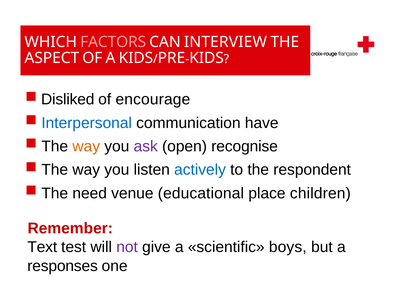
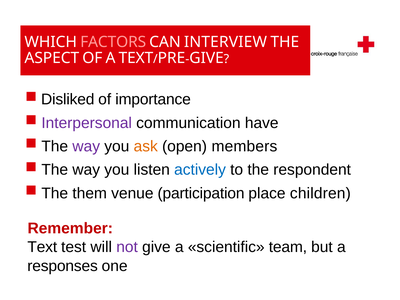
A KIDS: KIDS -> TEXT
KIDS at (207, 58): KIDS -> GIVE
encourage: encourage -> importance
Interpersonal colour: blue -> purple
way at (86, 146) colour: orange -> purple
ask colour: purple -> orange
recognise: recognise -> members
need: need -> them
educational: educational -> participation
boys: boys -> team
